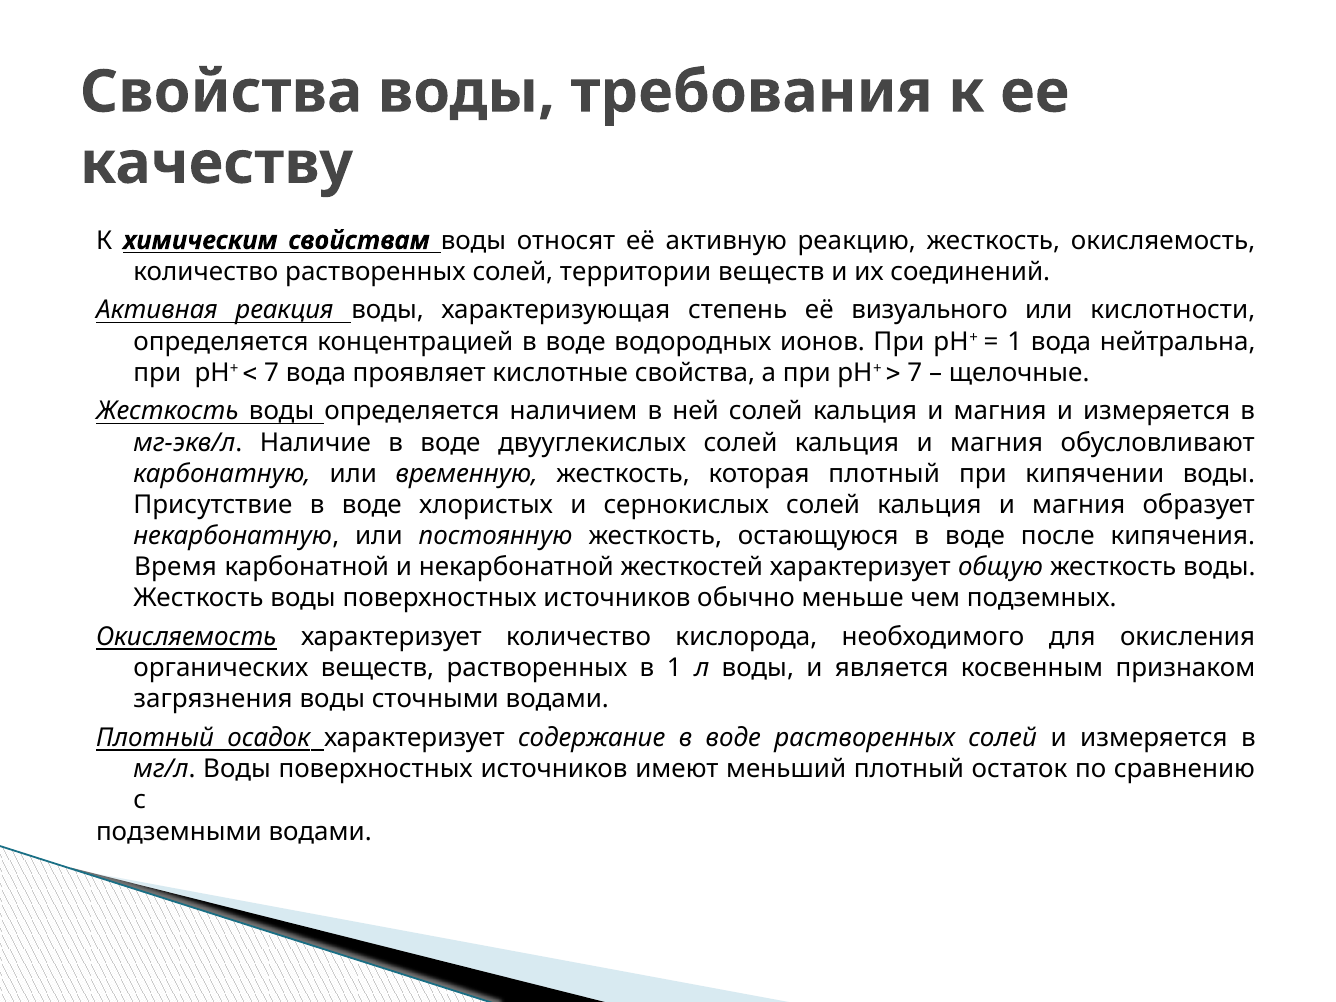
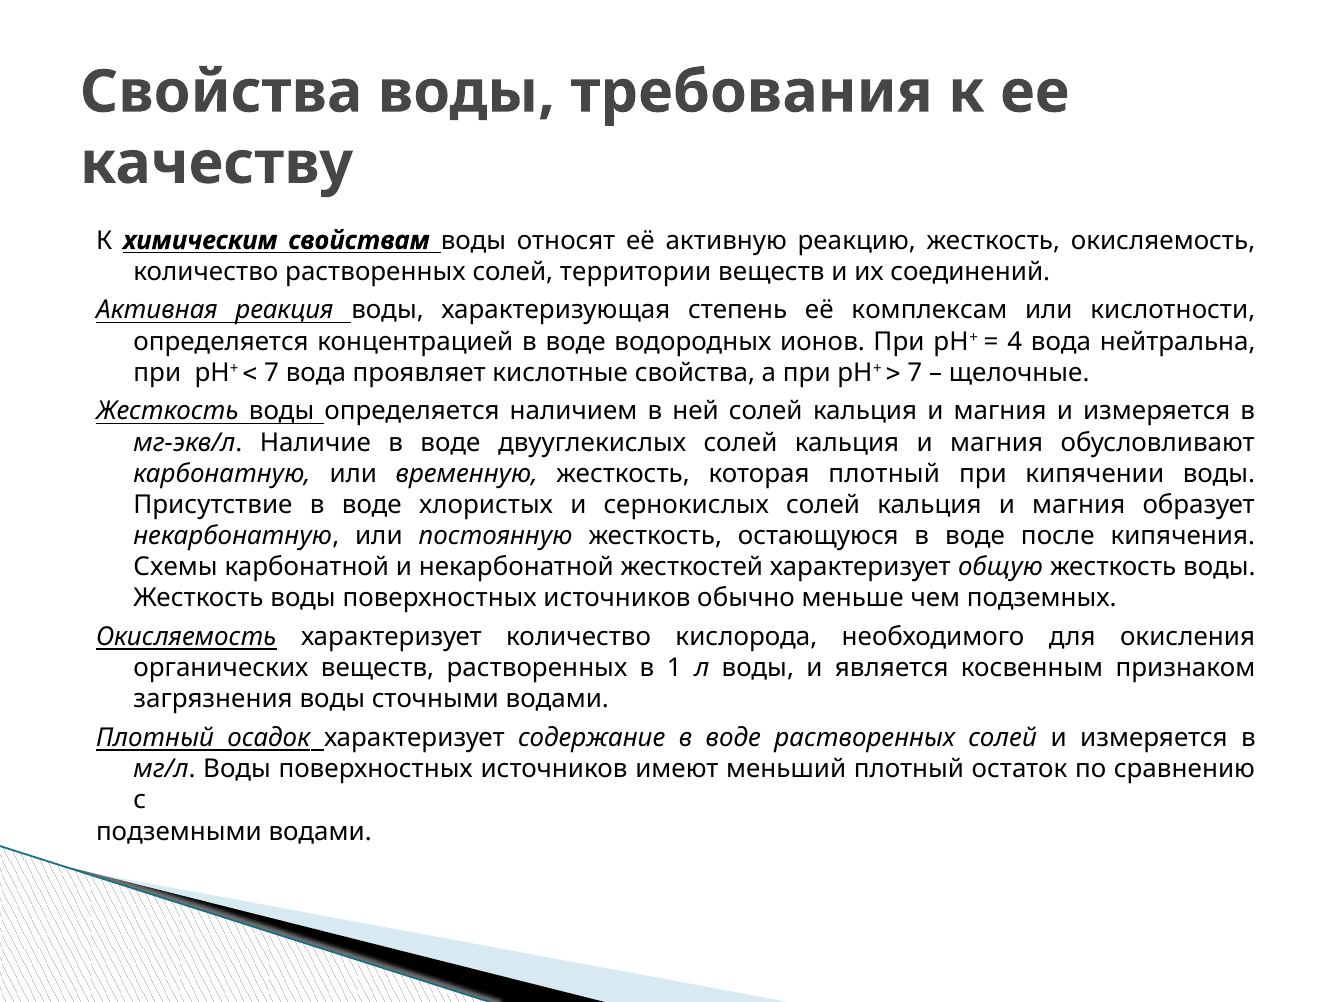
визуального: визуального -> комплексам
1 at (1015, 341): 1 -> 4
Время: Время -> Схемы
